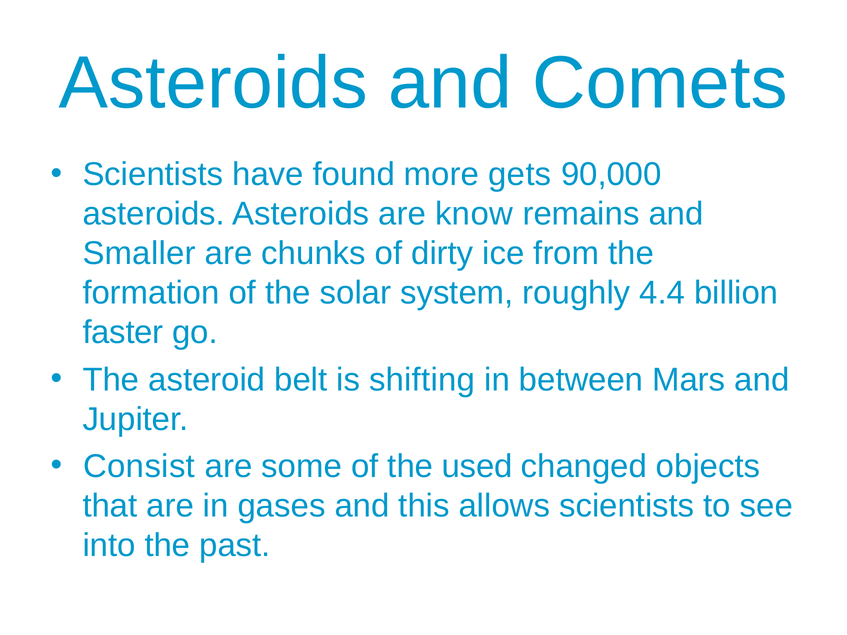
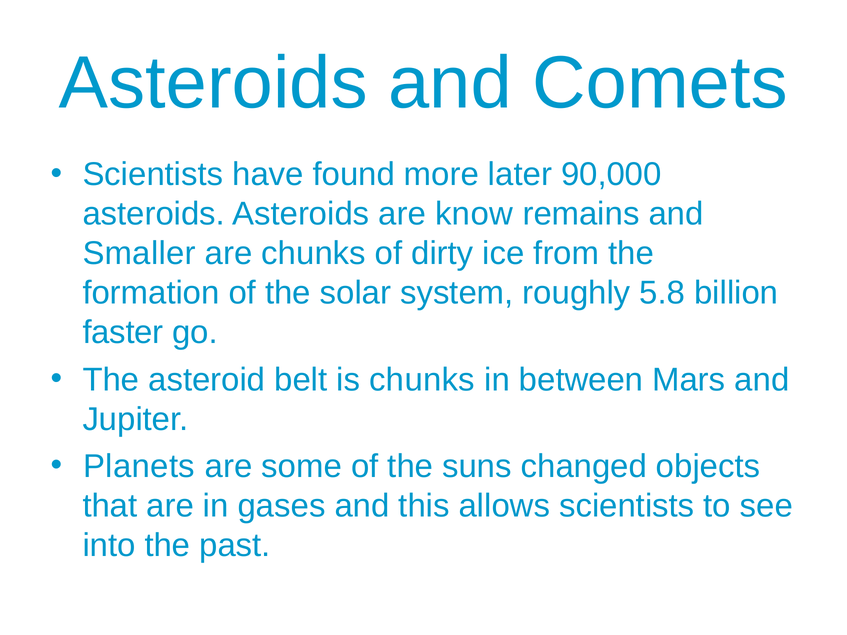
gets: gets -> later
4.4: 4.4 -> 5.8
is shifting: shifting -> chunks
Consist: Consist -> Planets
used: used -> suns
